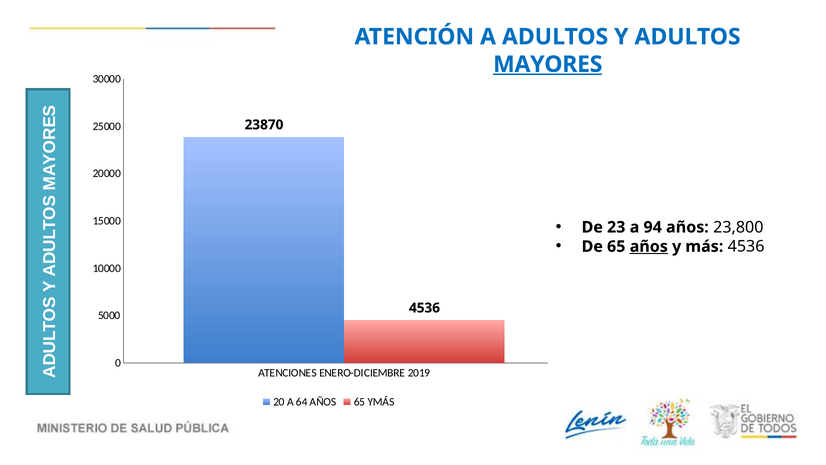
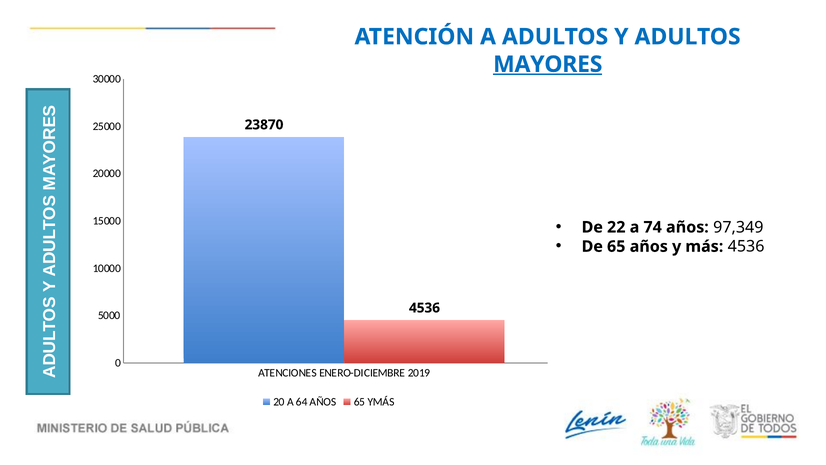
23: 23 -> 22
94: 94 -> 74
23,800: 23,800 -> 97,349
años at (649, 246) underline: present -> none
